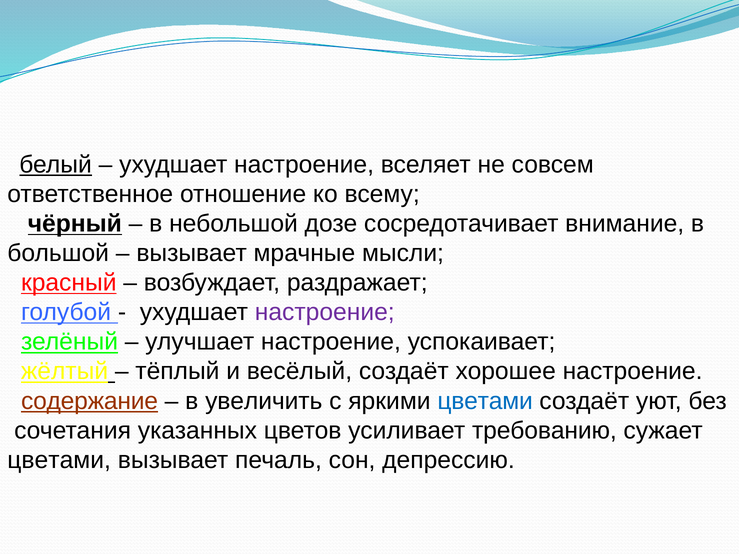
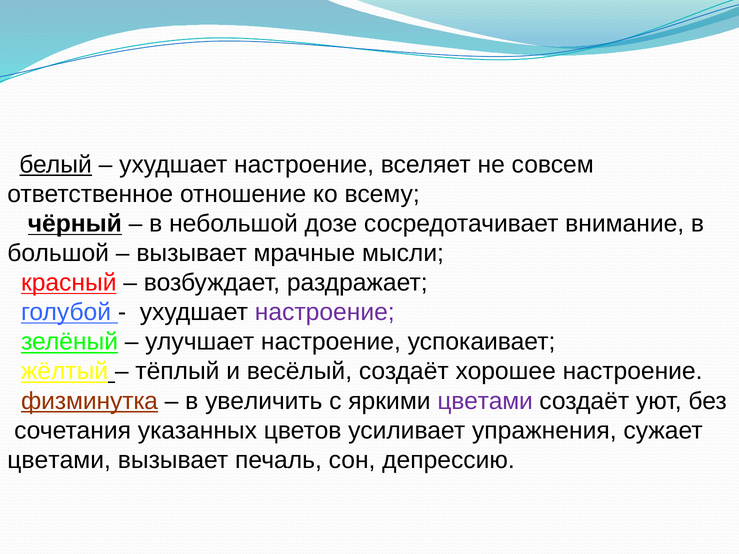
содержание: содержание -> физминутка
цветами at (485, 401) colour: blue -> purple
требованию: требованию -> упражнения
